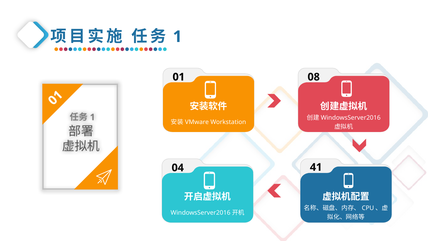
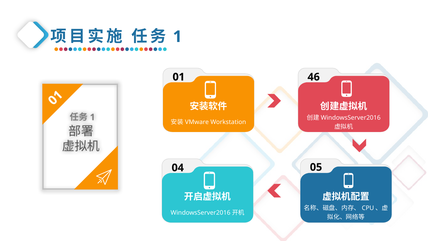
08: 08 -> 46
41: 41 -> 05
